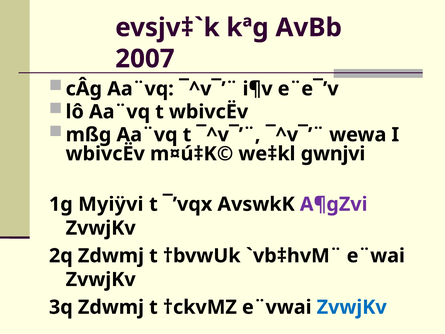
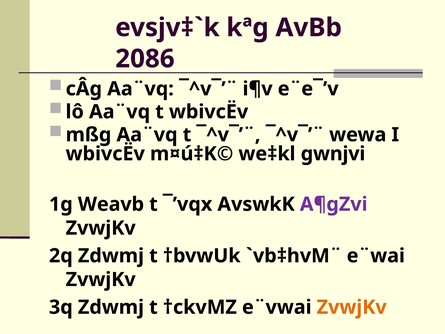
2007: 2007 -> 2086
Myiÿvi: Myiÿvi -> Weavb
ZvwjKv at (352, 307) colour: blue -> orange
